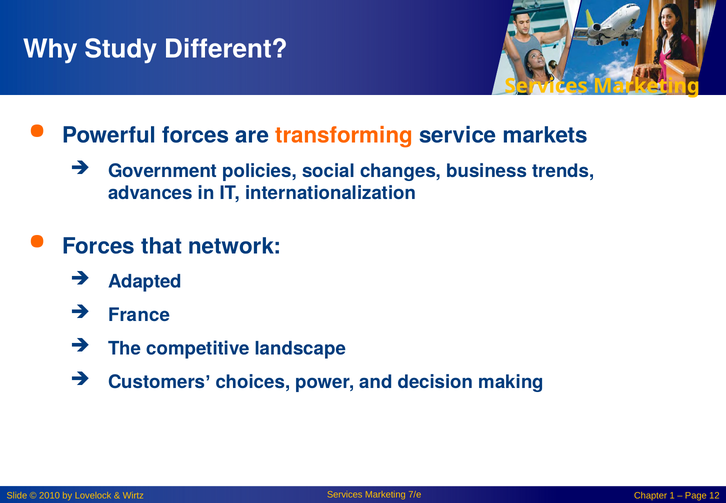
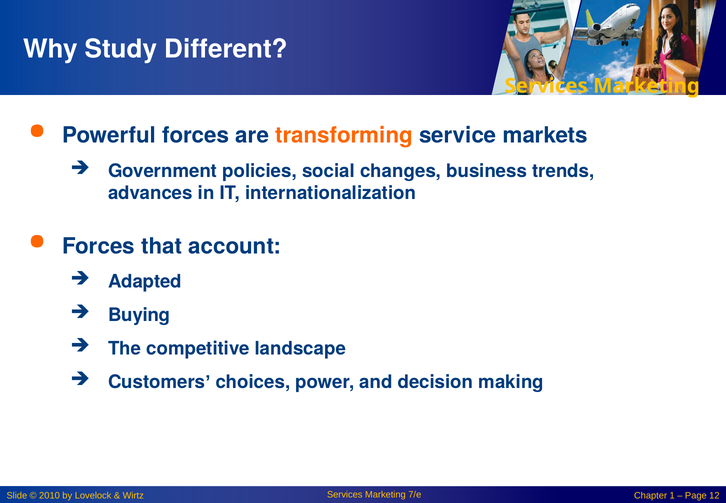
network: network -> account
France: France -> Buying
